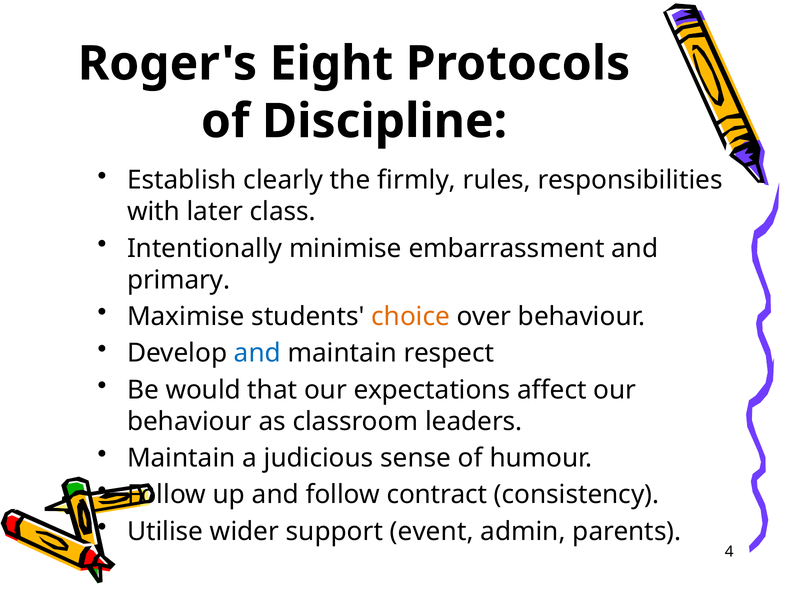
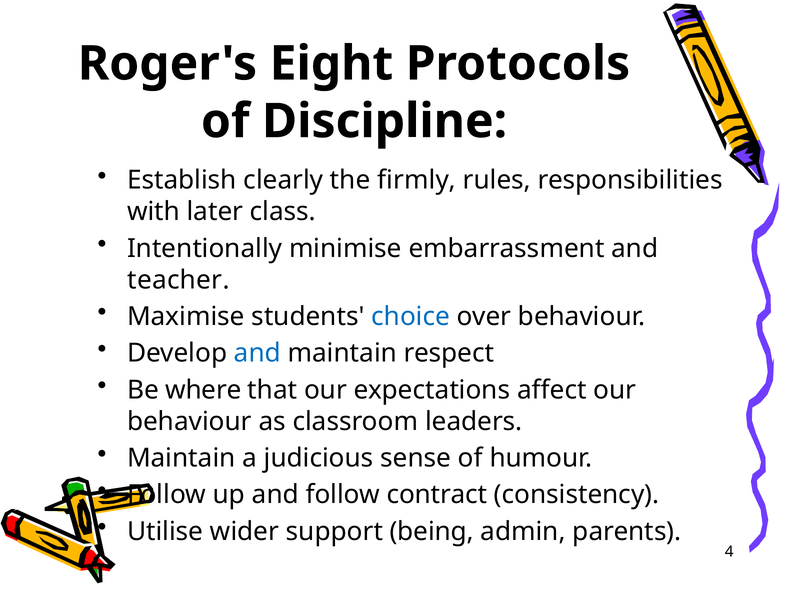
primary: primary -> teacher
choice colour: orange -> blue
would: would -> where
event: event -> being
